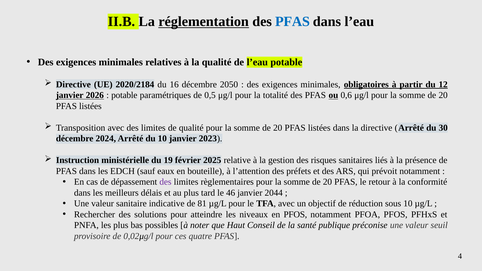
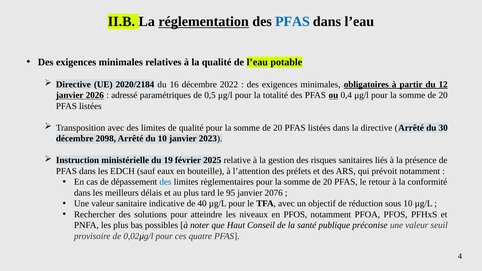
2050: 2050 -> 2022
potable at (124, 95): potable -> adressé
0,6: 0,6 -> 0,4
2024: 2024 -> 2098
des at (165, 182) colour: purple -> blue
46: 46 -> 95
2044: 2044 -> 2076
81: 81 -> 40
